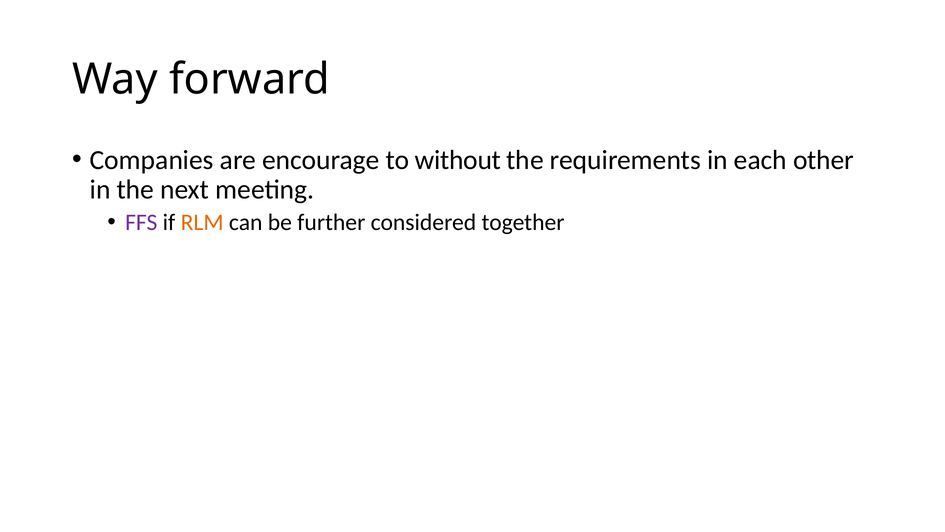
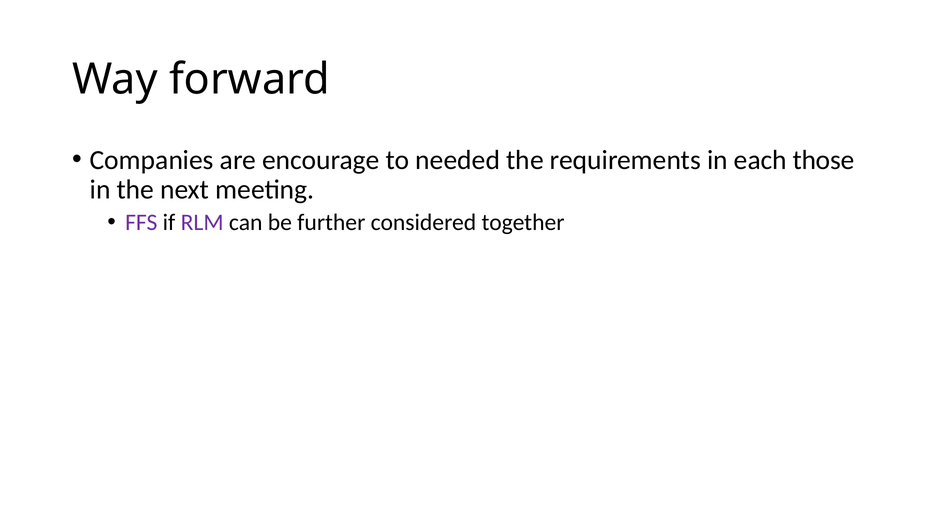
without: without -> needed
other: other -> those
RLM colour: orange -> purple
